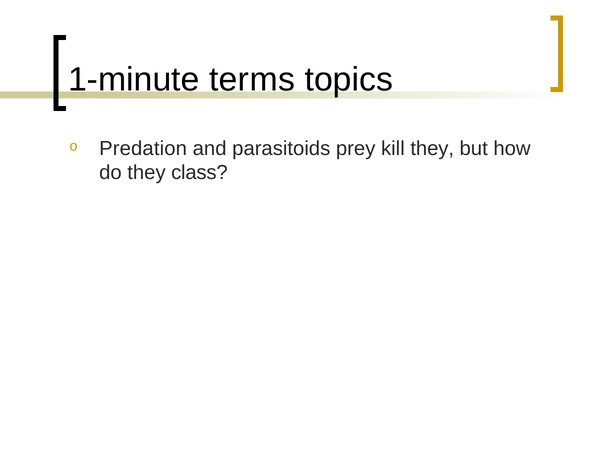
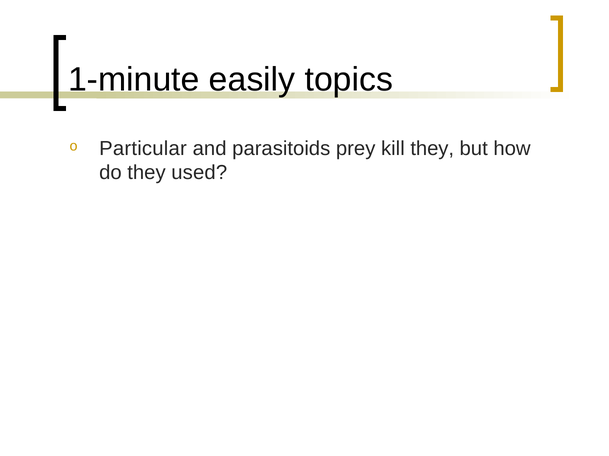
terms: terms -> easily
Predation: Predation -> Particular
class: class -> used
